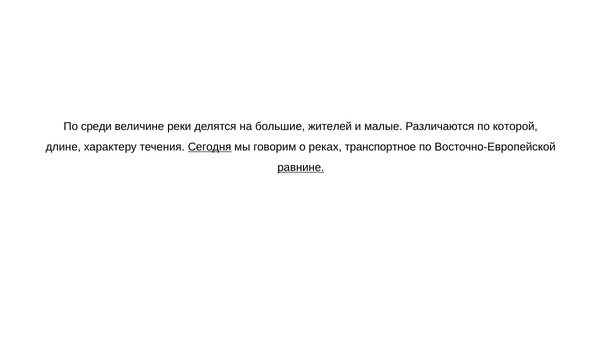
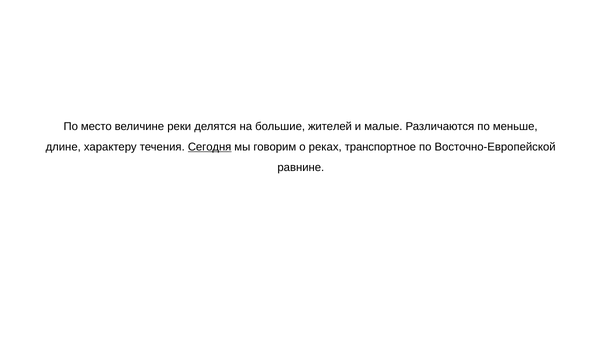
среди: среди -> место
которой: которой -> меньше
равнине underline: present -> none
